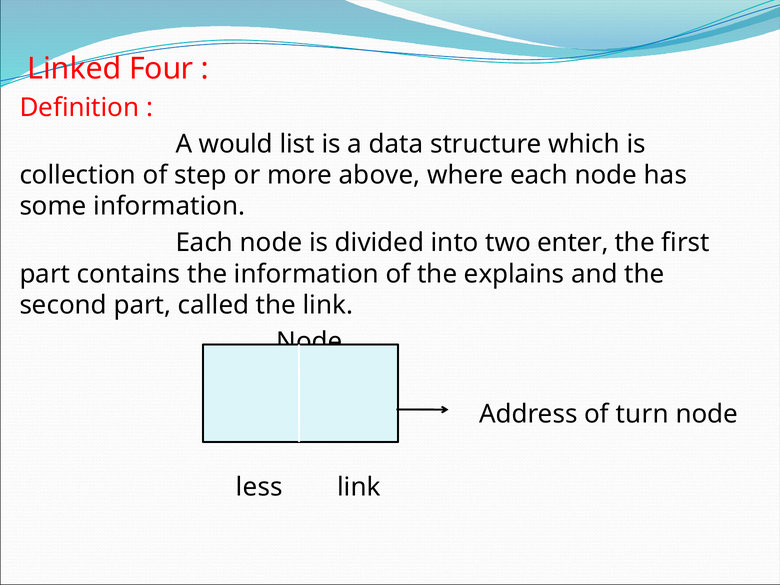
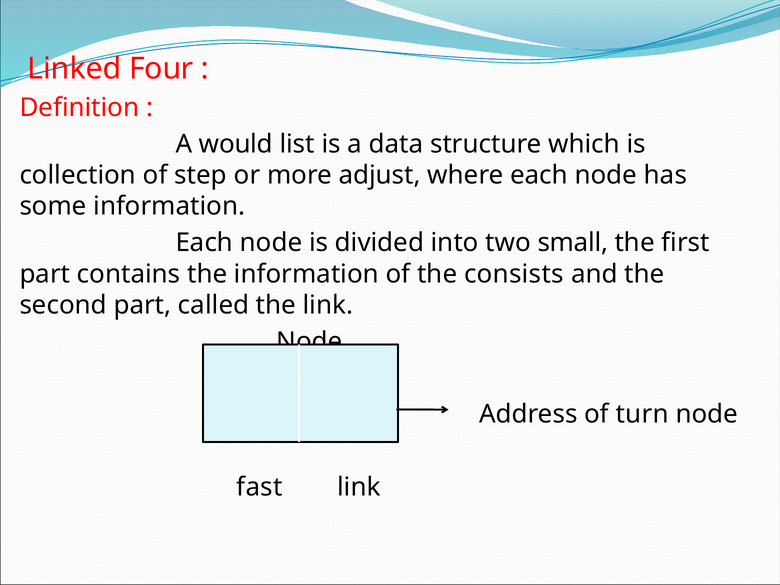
above: above -> adjust
enter: enter -> small
explains: explains -> consists
less: less -> fast
